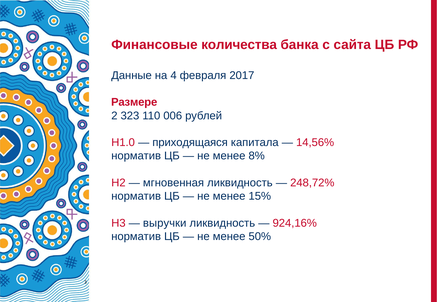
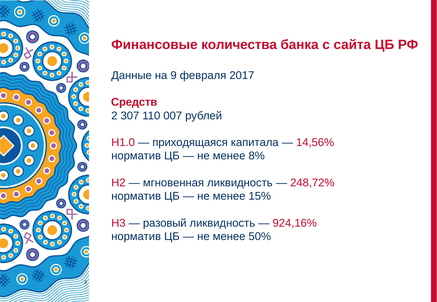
4: 4 -> 9
Размере: Размере -> Средств
323: 323 -> 307
006: 006 -> 007
выручки: выручки -> разовый
